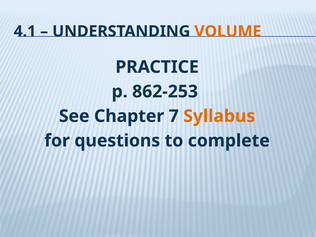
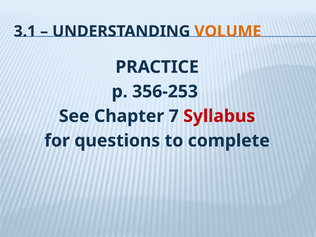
4.1: 4.1 -> 3.1
862-253: 862-253 -> 356-253
Syllabus colour: orange -> red
